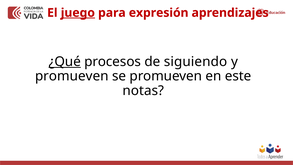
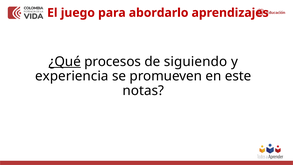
juego underline: present -> none
expresión: expresión -> abordarlo
promueven at (72, 76): promueven -> experiencia
